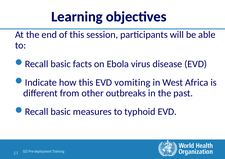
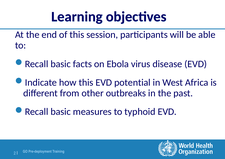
vomiting: vomiting -> potential
